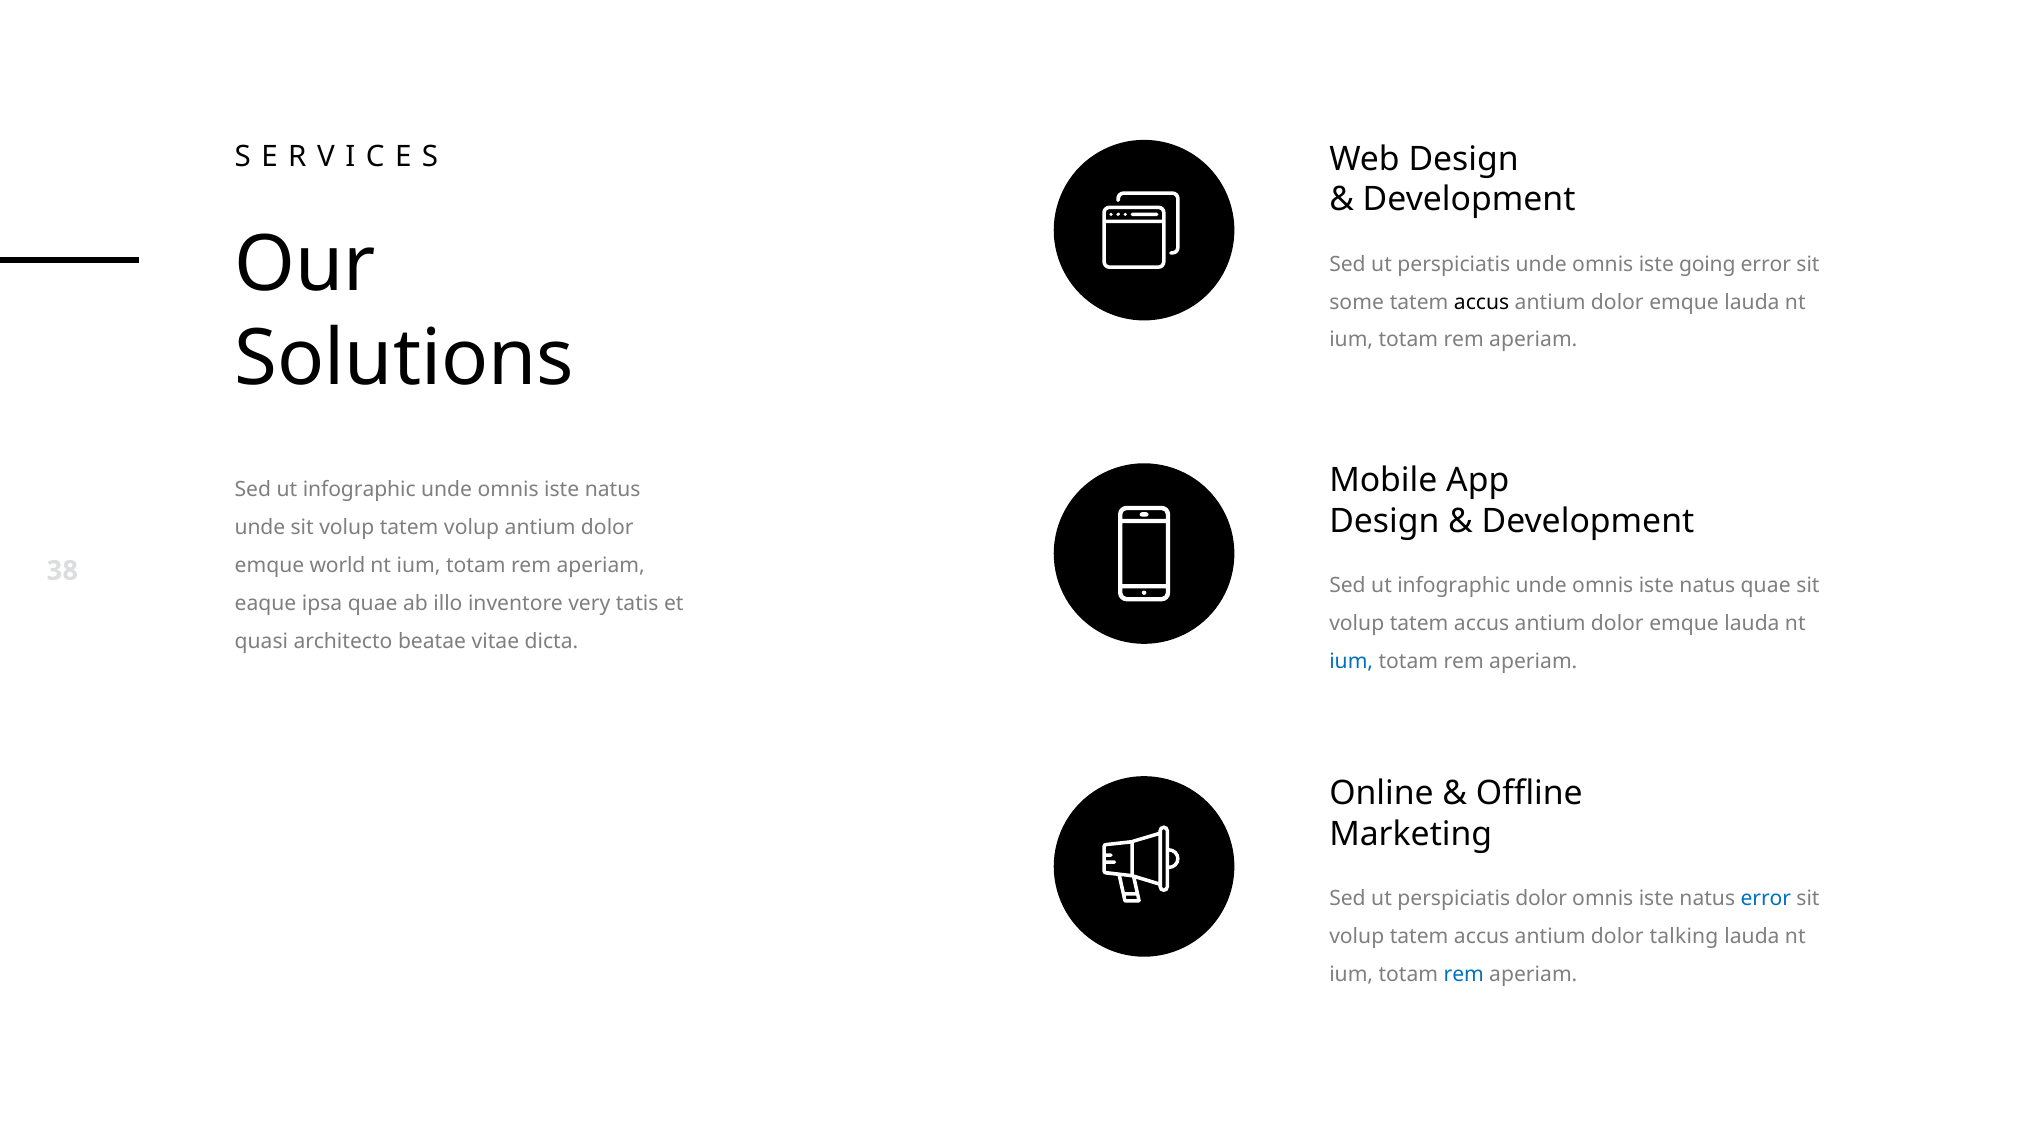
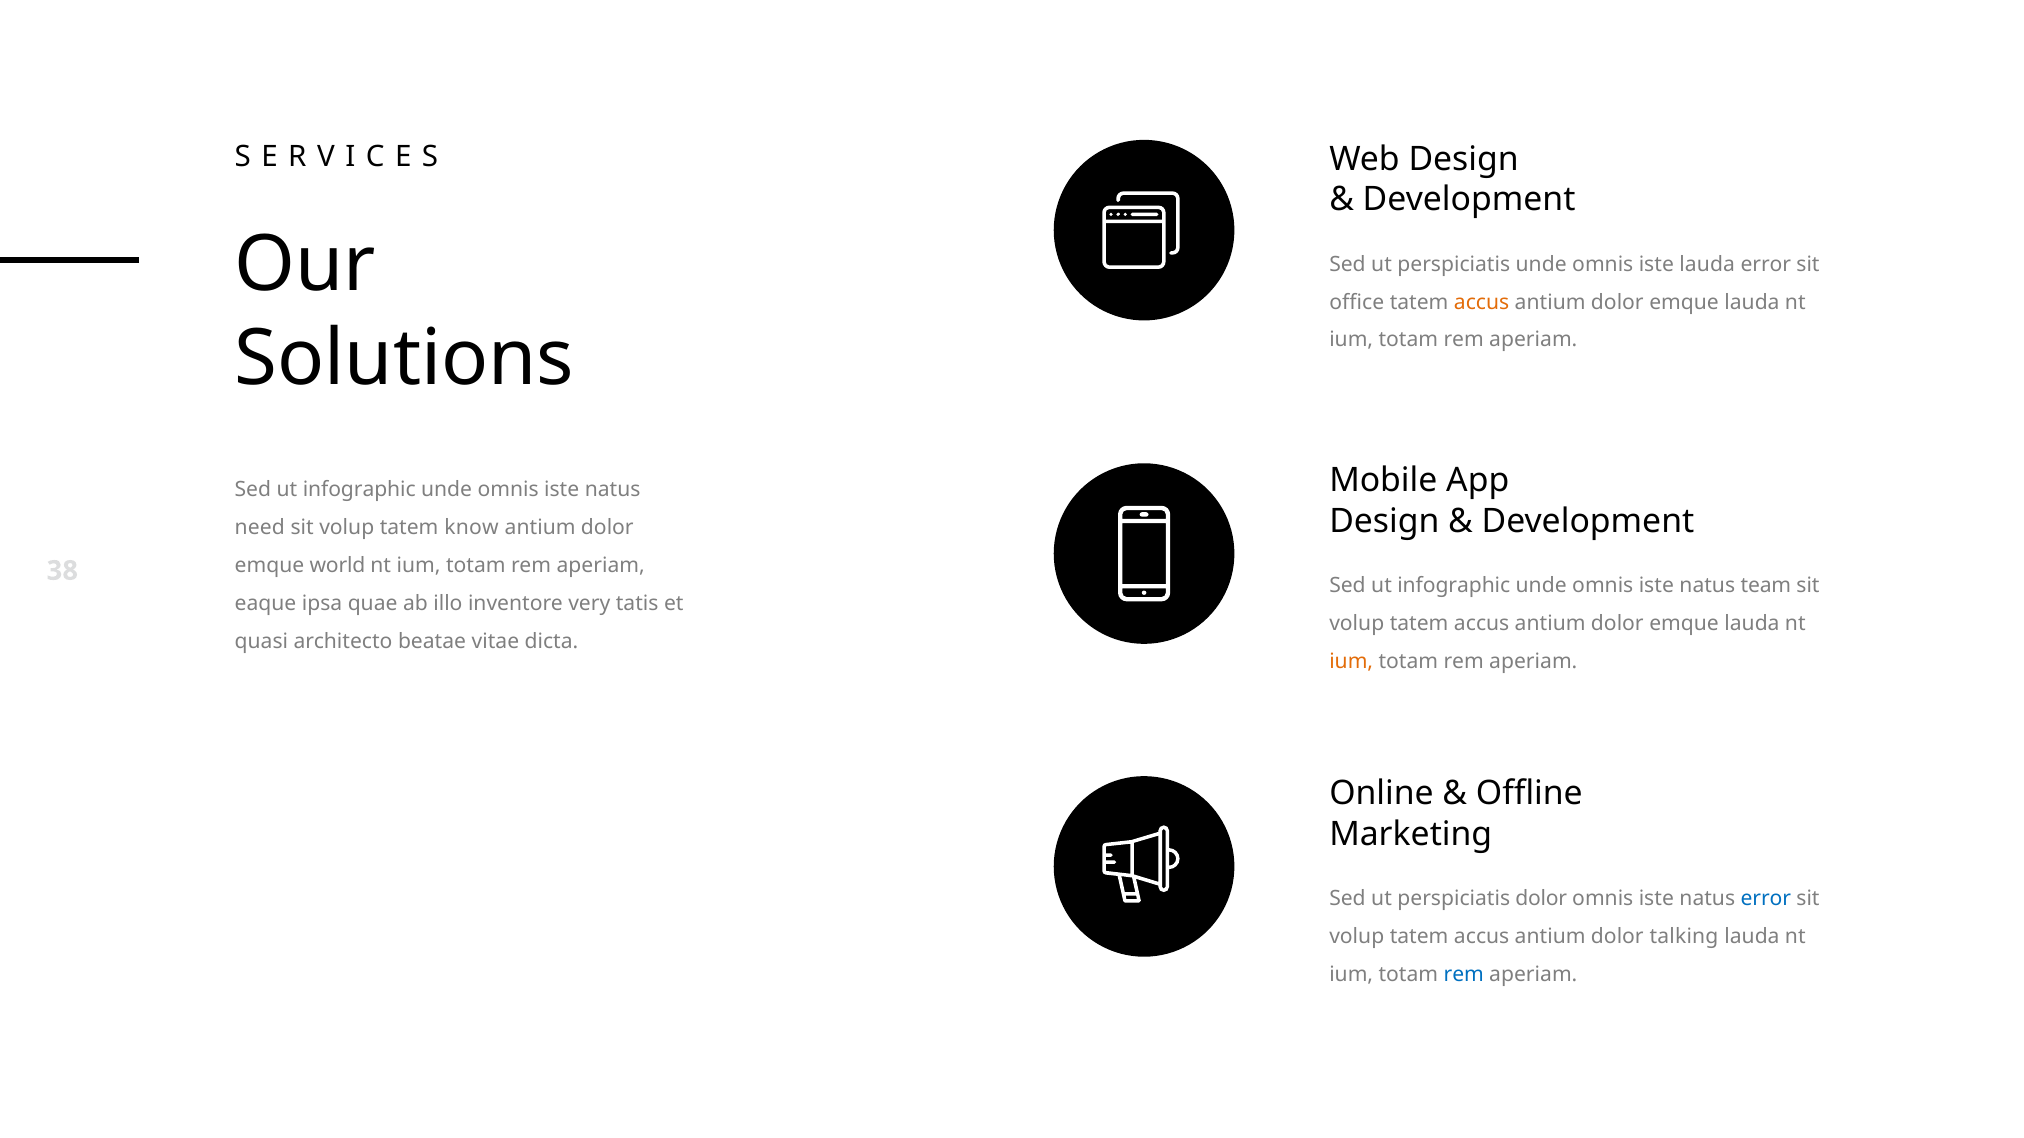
iste going: going -> lauda
some: some -> office
accus at (1482, 302) colour: black -> orange
unde at (260, 528): unde -> need
tatem volup: volup -> know
natus quae: quae -> team
ium at (1351, 662) colour: blue -> orange
